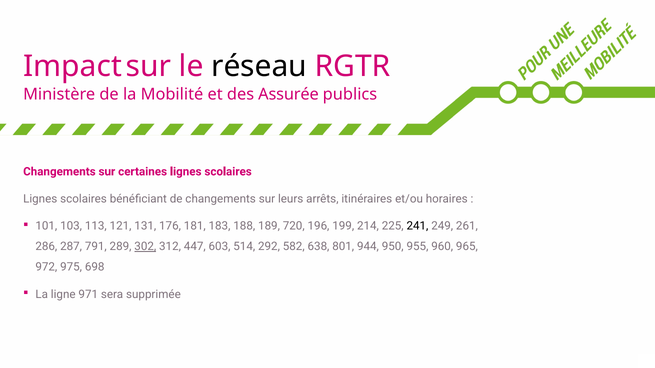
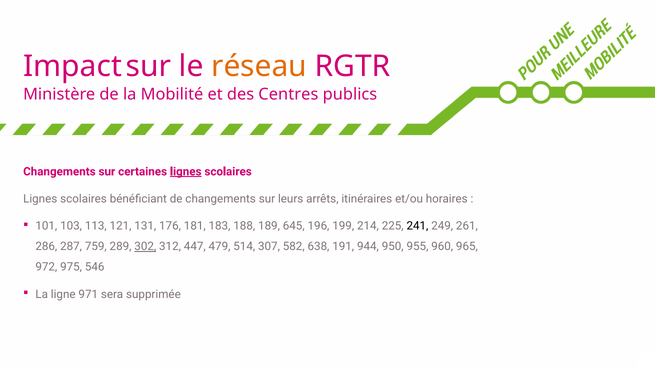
réseau colour: black -> orange
Assurée: Assurée -> Centres
lignes at (186, 172) underline: none -> present
720: 720 -> 645
791: 791 -> 759
603: 603 -> 479
292: 292 -> 307
801: 801 -> 191
698: 698 -> 546
